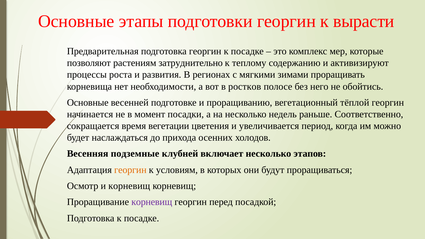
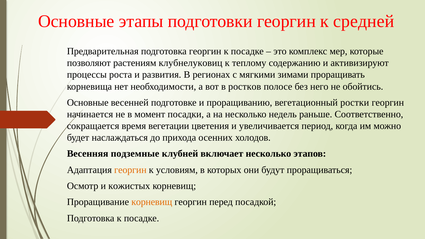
вырасти: вырасти -> средней
затруднительно: затруднительно -> клубнелуковиц
тёплой: тёплой -> ростки
и корневищ: корневищ -> кожистых
корневищ at (152, 202) colour: purple -> orange
